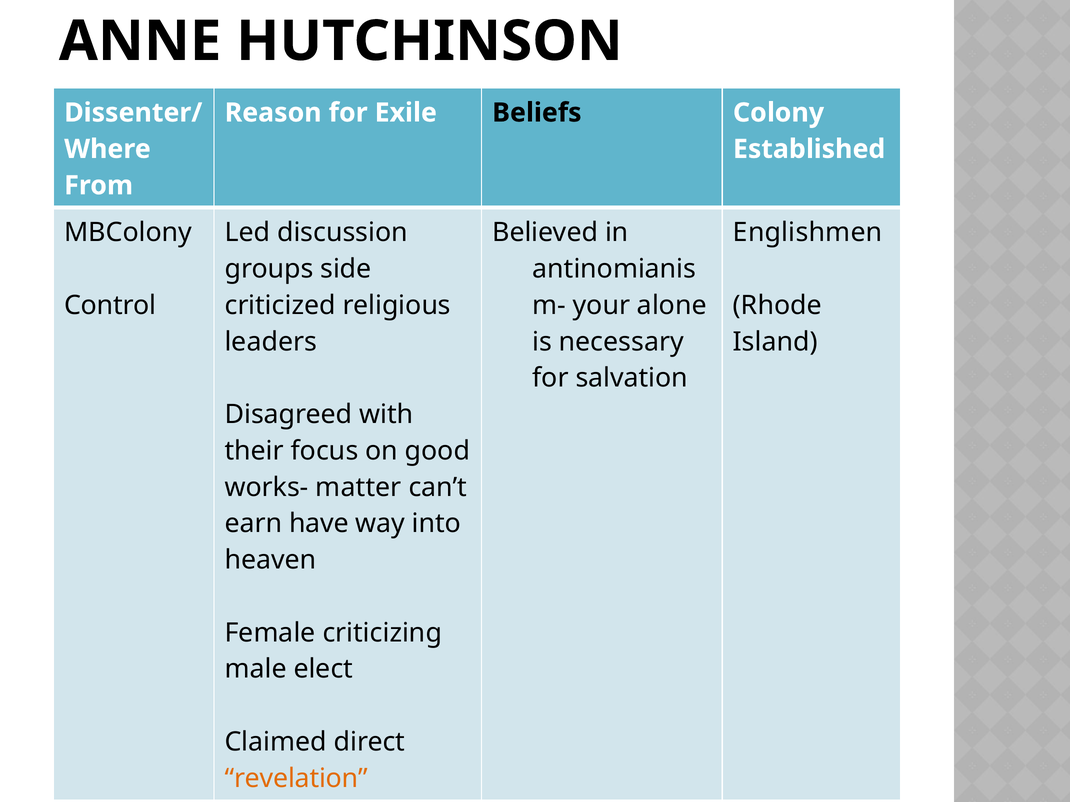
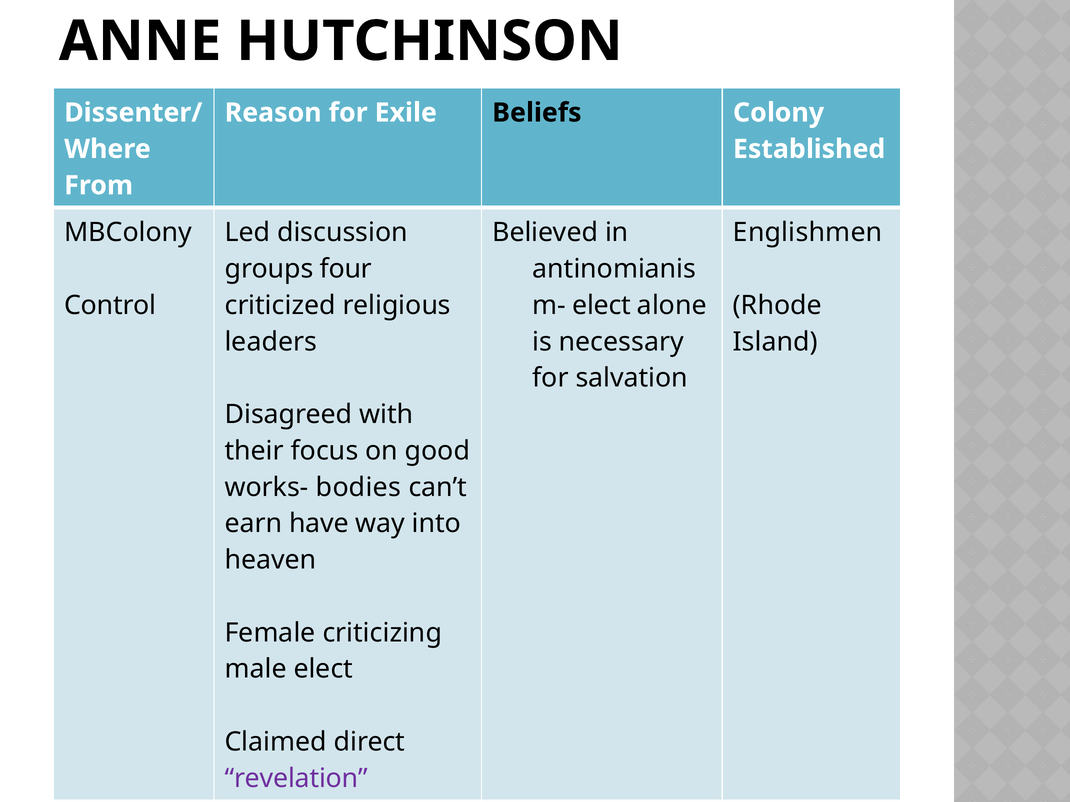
side: side -> four
your at (602, 306): your -> elect
matter: matter -> bodies
revelation colour: orange -> purple
